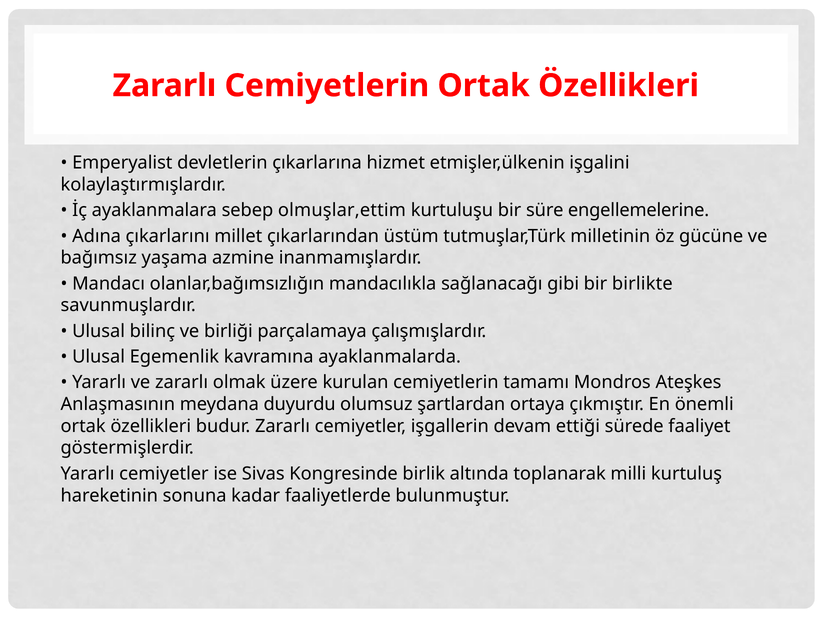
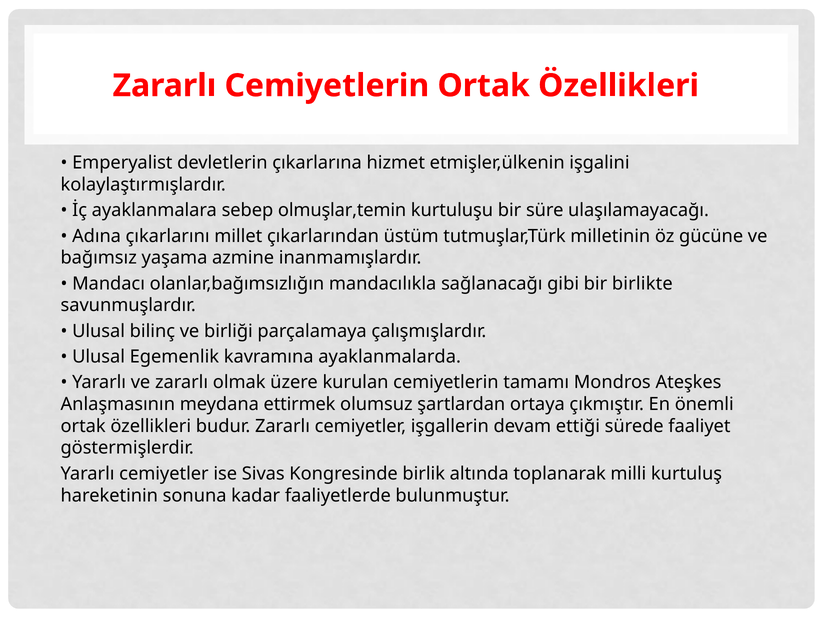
olmuşlar,ettim: olmuşlar,ettim -> olmuşlar,temin
engellemelerine: engellemelerine -> ulaşılamayacağı
duyurdu: duyurdu -> ettirmek
